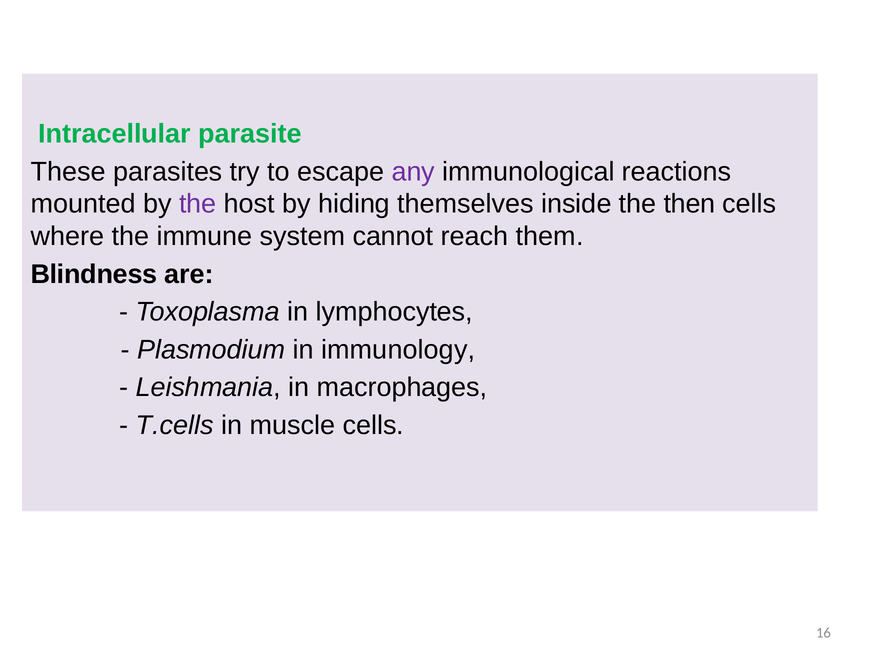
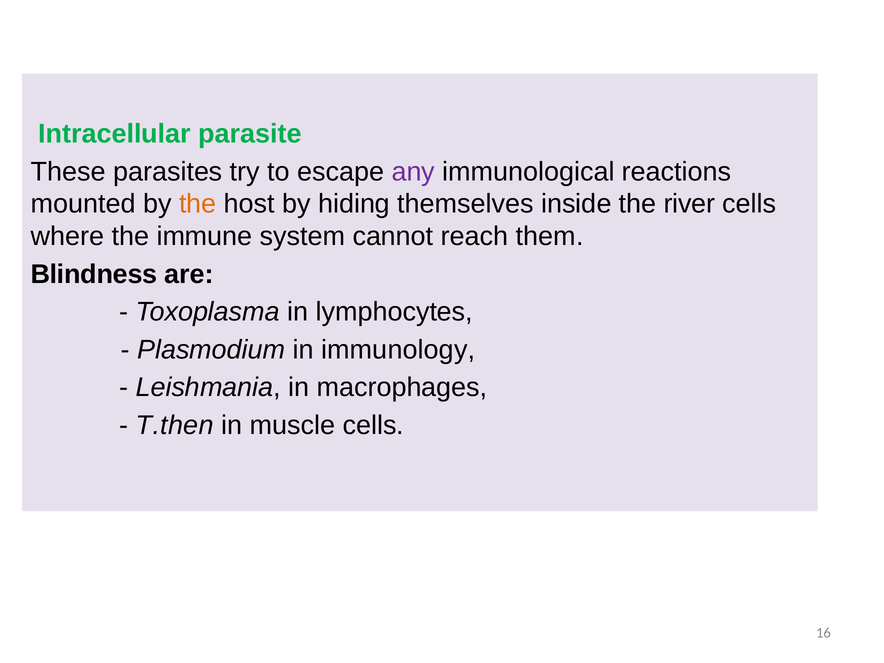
the at (198, 204) colour: purple -> orange
then: then -> river
T.cells: T.cells -> T.then
